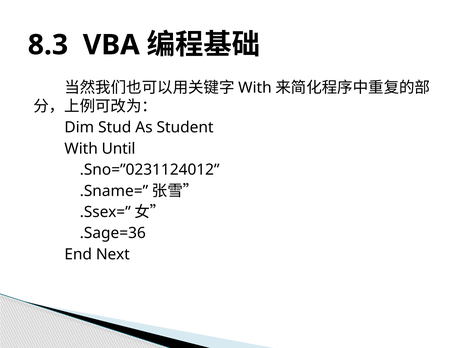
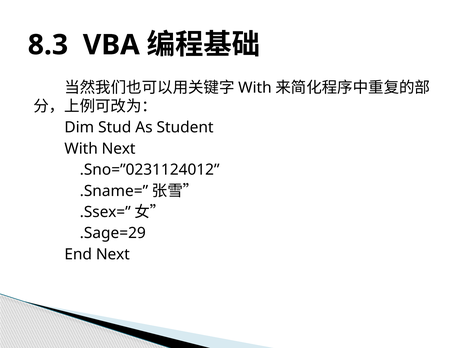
With Until: Until -> Next
.Sage=36: .Sage=36 -> .Sage=29
